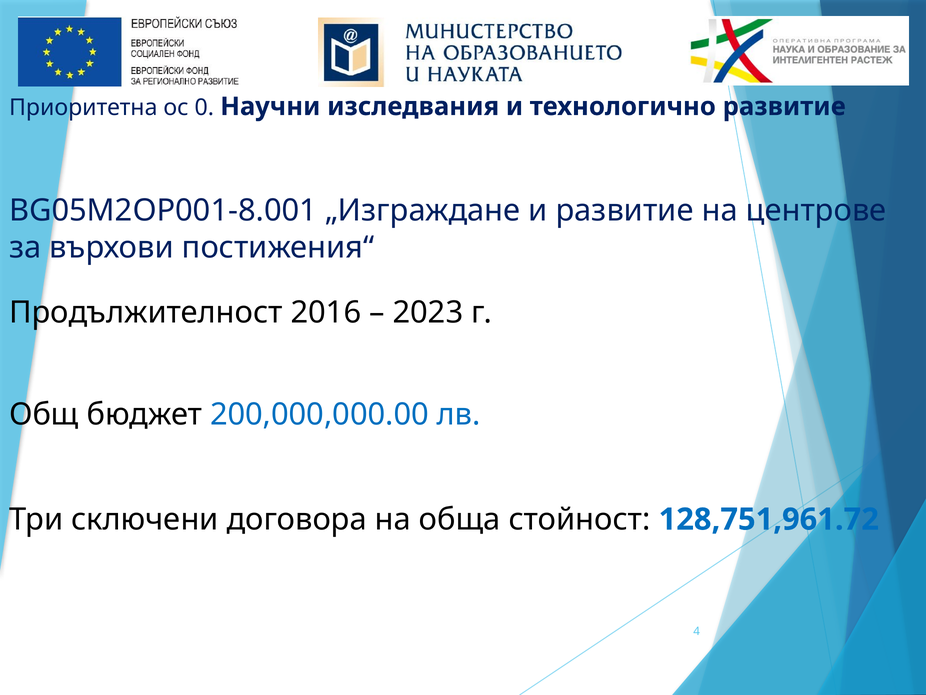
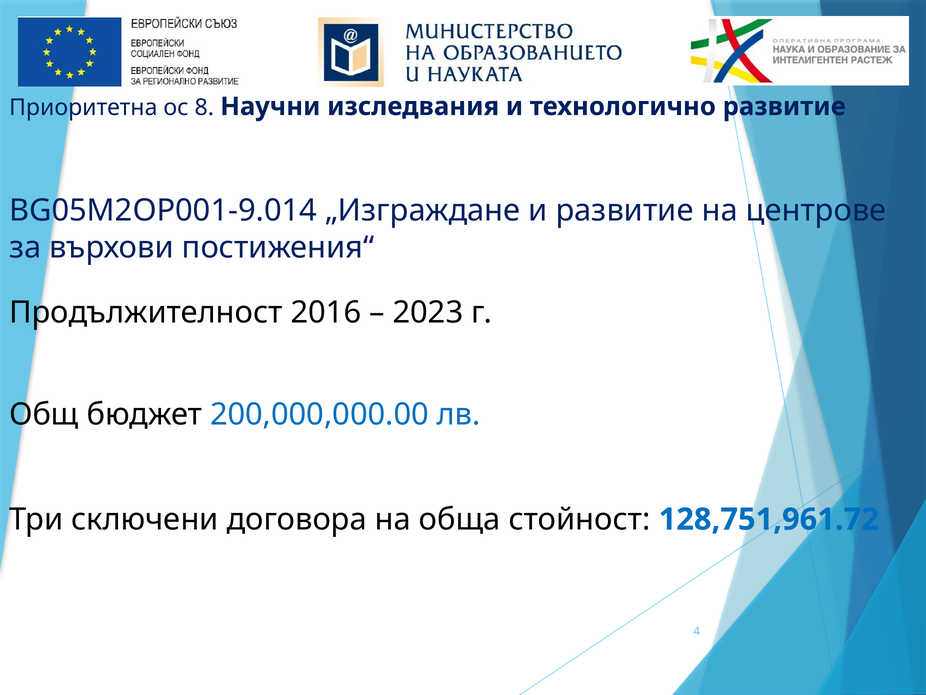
0: 0 -> 8
BG05M2OP001-8.001: BG05M2OP001-8.001 -> BG05M2OP001-9.014
